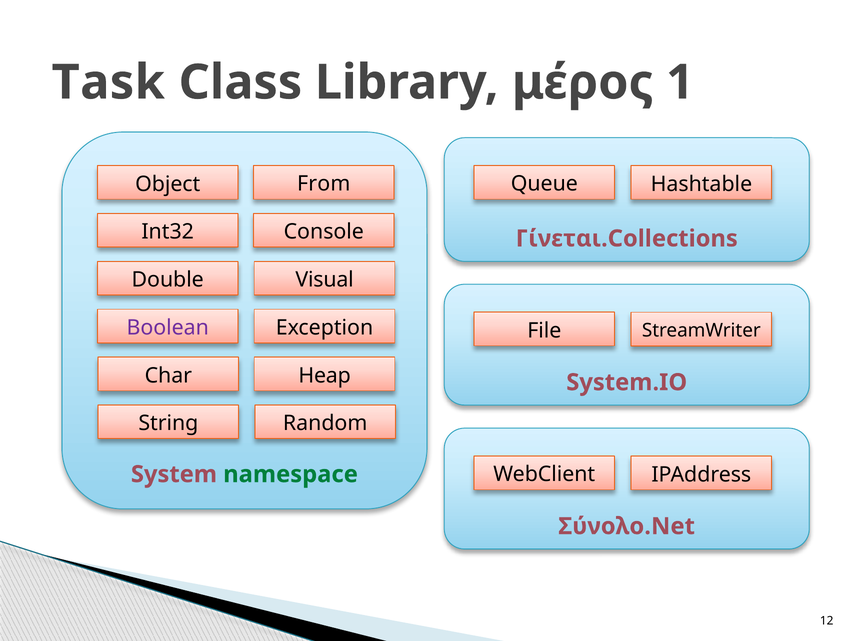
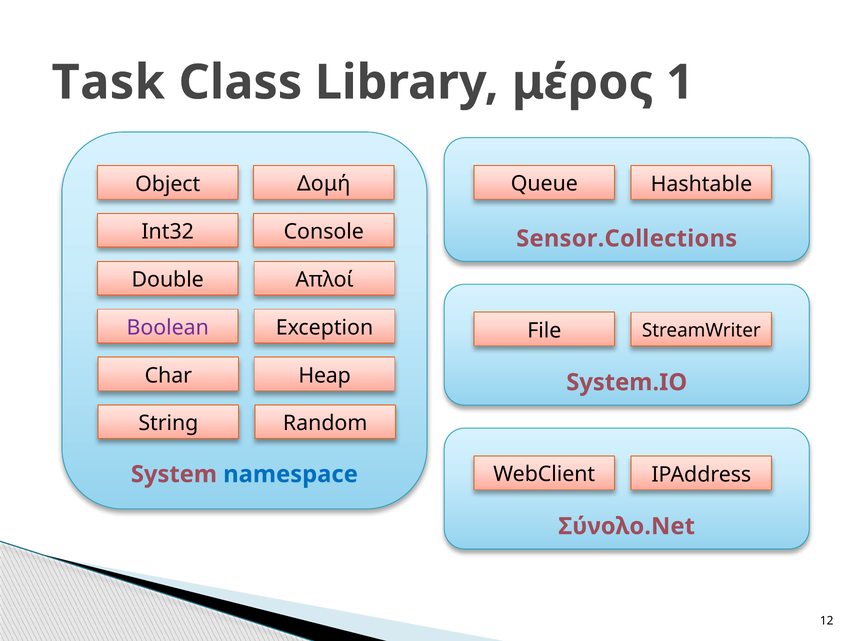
From: From -> Δομή
Γίνεται.Collections: Γίνεται.Collections -> Sensor.Collections
Visual: Visual -> Απλοί
namespace colour: green -> blue
